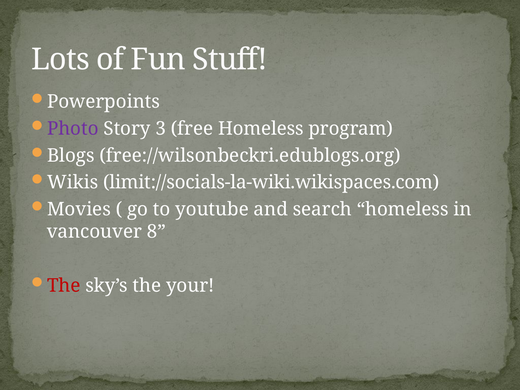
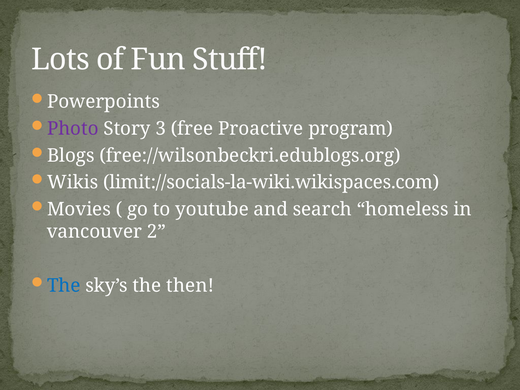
free Homeless: Homeless -> Proactive
8: 8 -> 2
The at (64, 285) colour: red -> blue
your: your -> then
